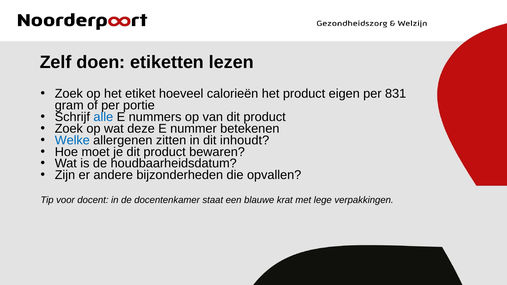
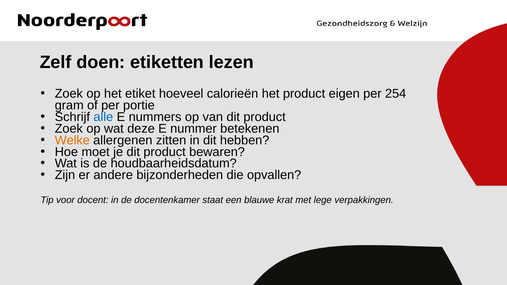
831: 831 -> 254
Welke colour: blue -> orange
inhoudt: inhoudt -> hebben
